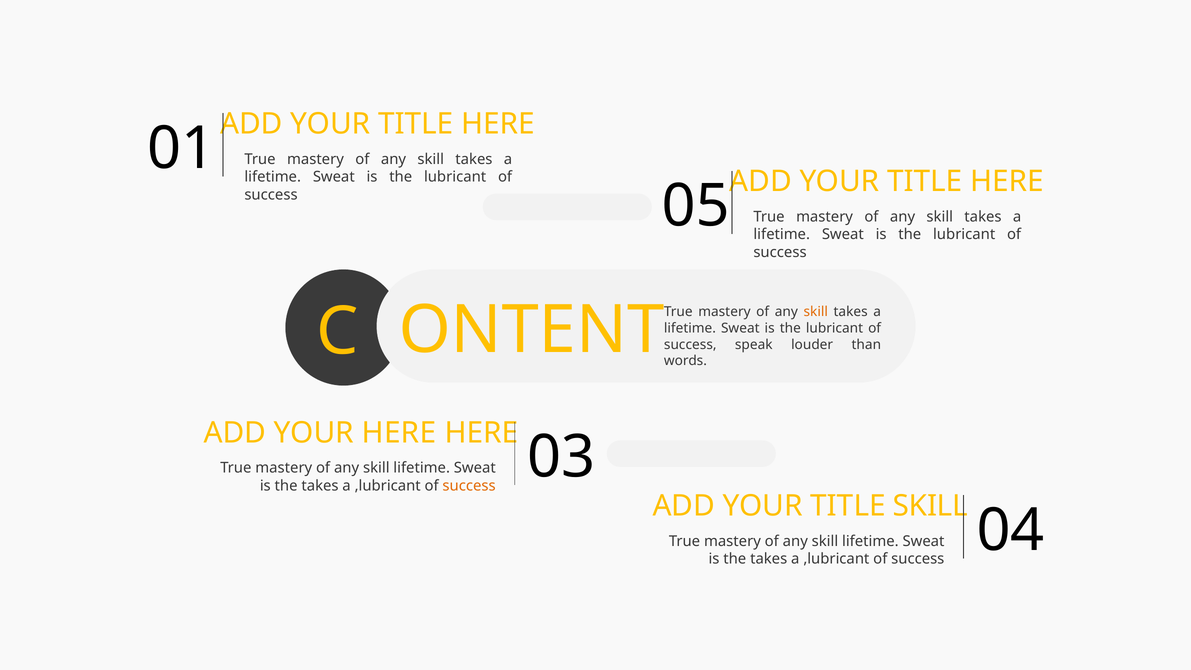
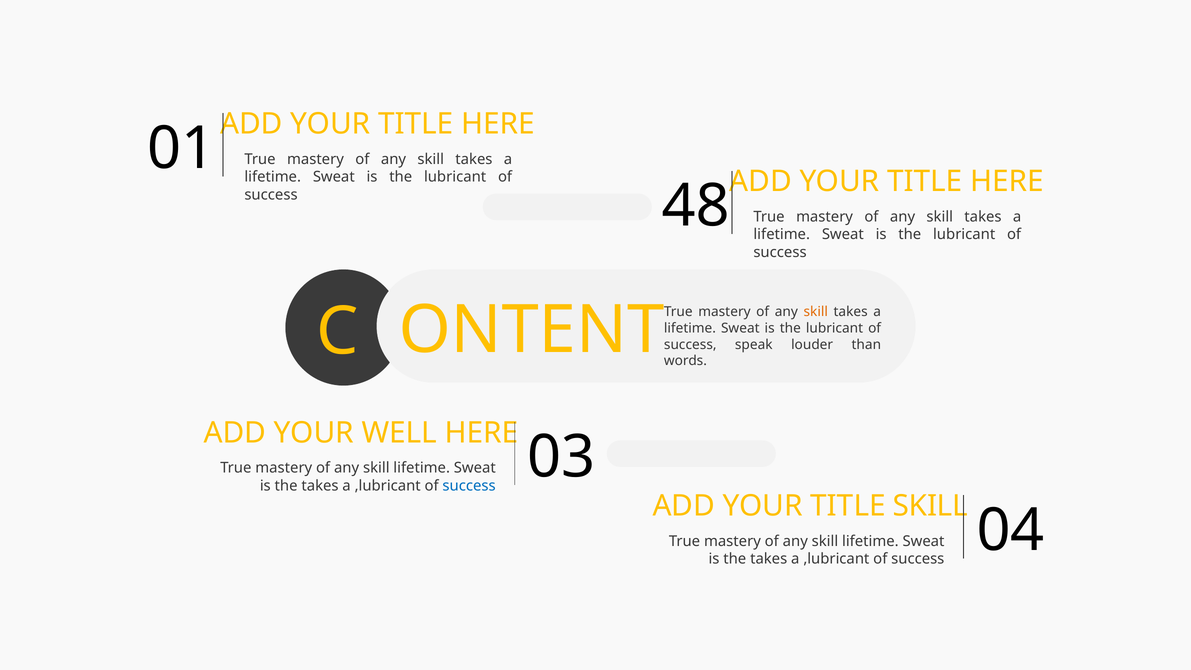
05: 05 -> 48
YOUR HERE: HERE -> WELL
success at (469, 486) colour: orange -> blue
